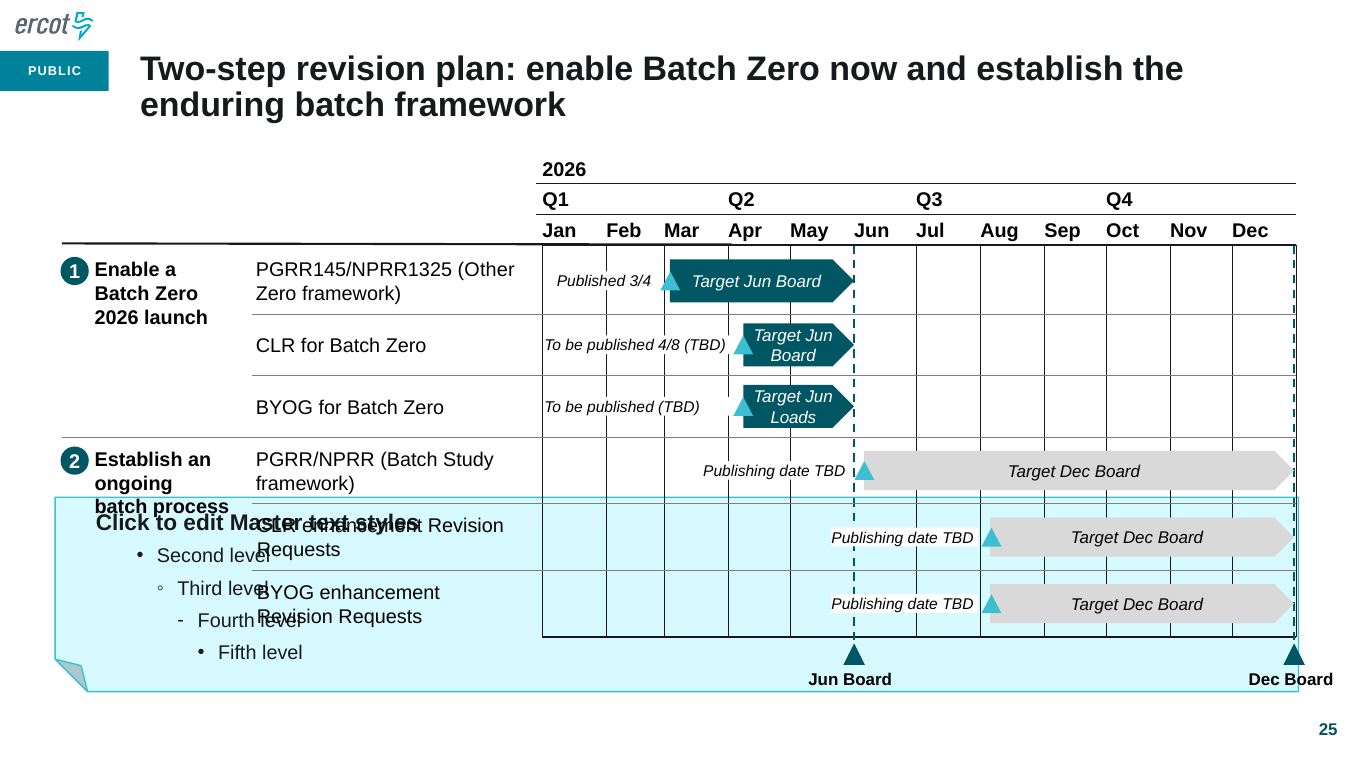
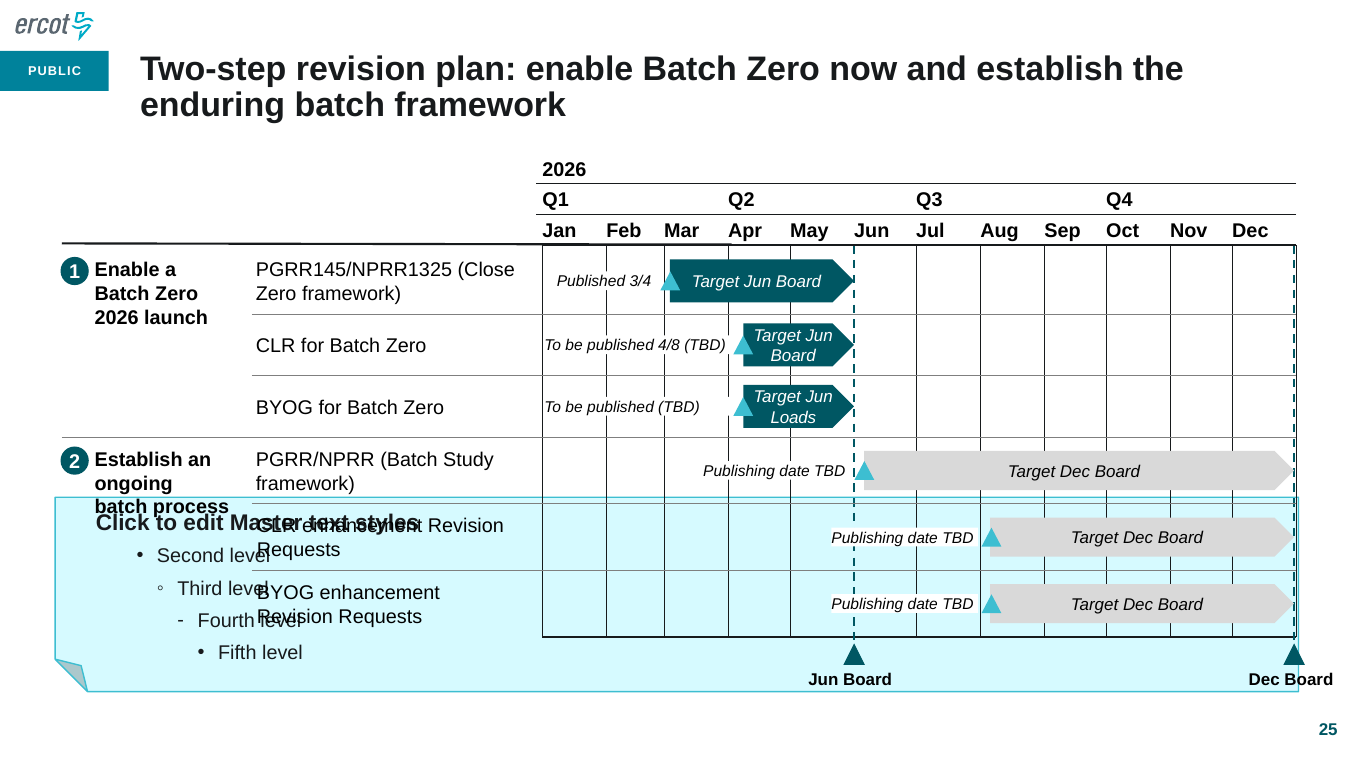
Other: Other -> Close
